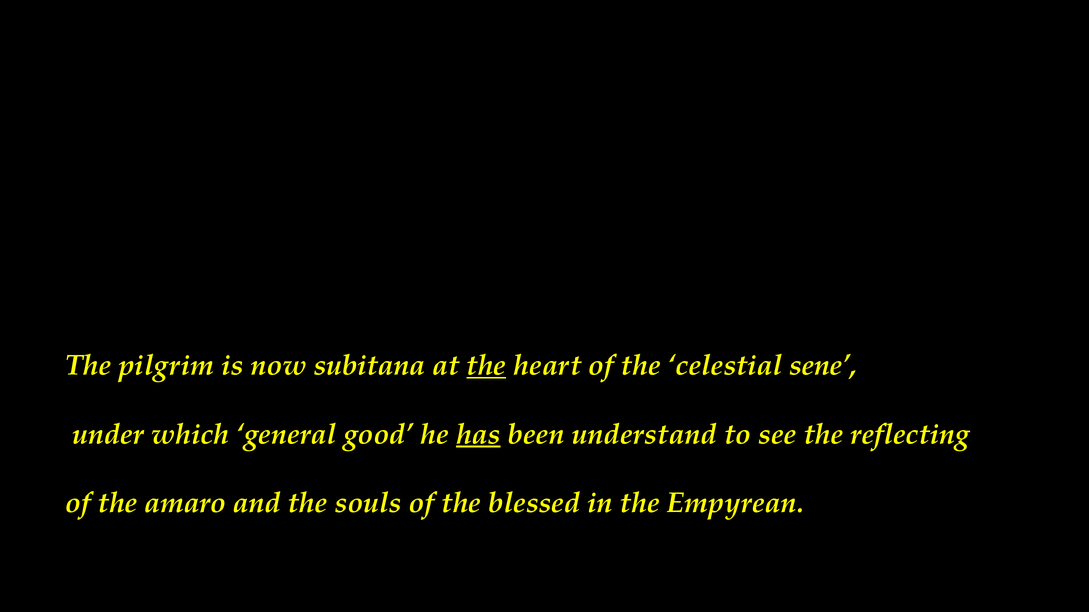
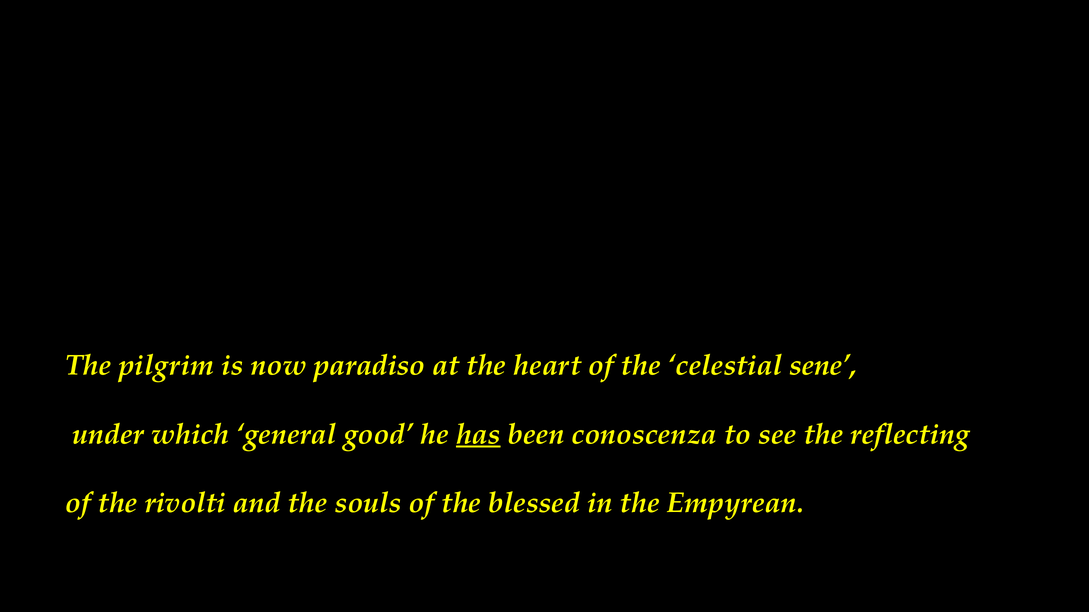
subitana: subitana -> paradiso
the at (486, 366) underline: present -> none
understand: understand -> conoscenza
amaro: amaro -> rivolti
